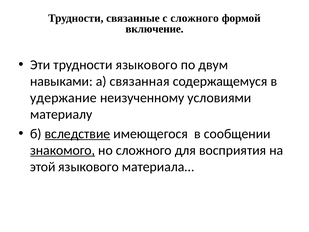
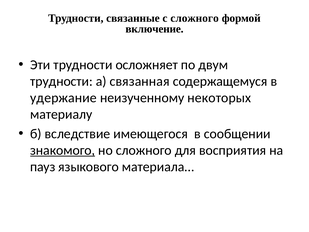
трудности языкового: языкового -> осложняет
навыками at (61, 81): навыками -> трудности
условиями: условиями -> некоторых
вследствие underline: present -> none
этой: этой -> пауз
